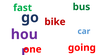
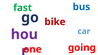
bus colour: green -> blue
